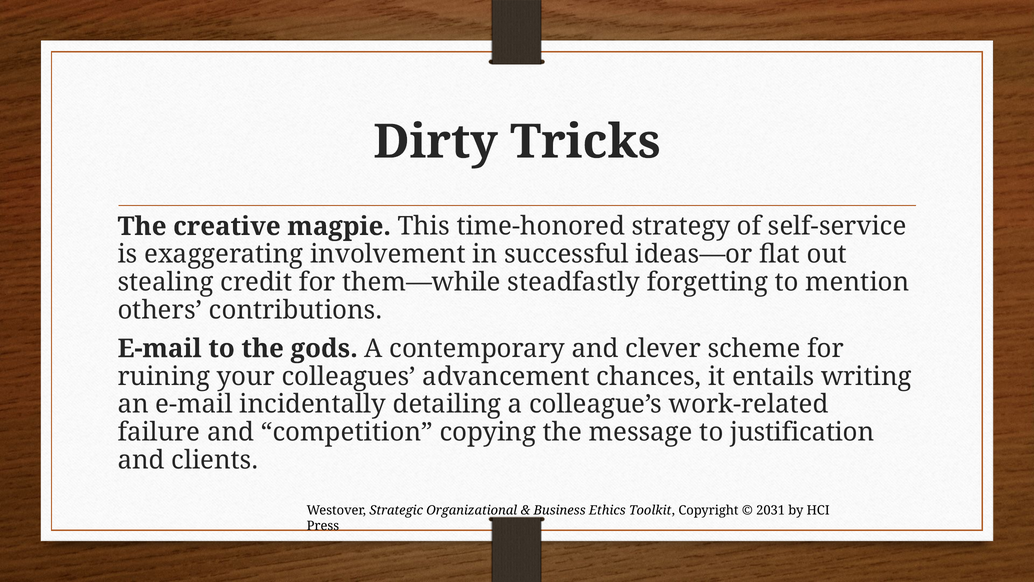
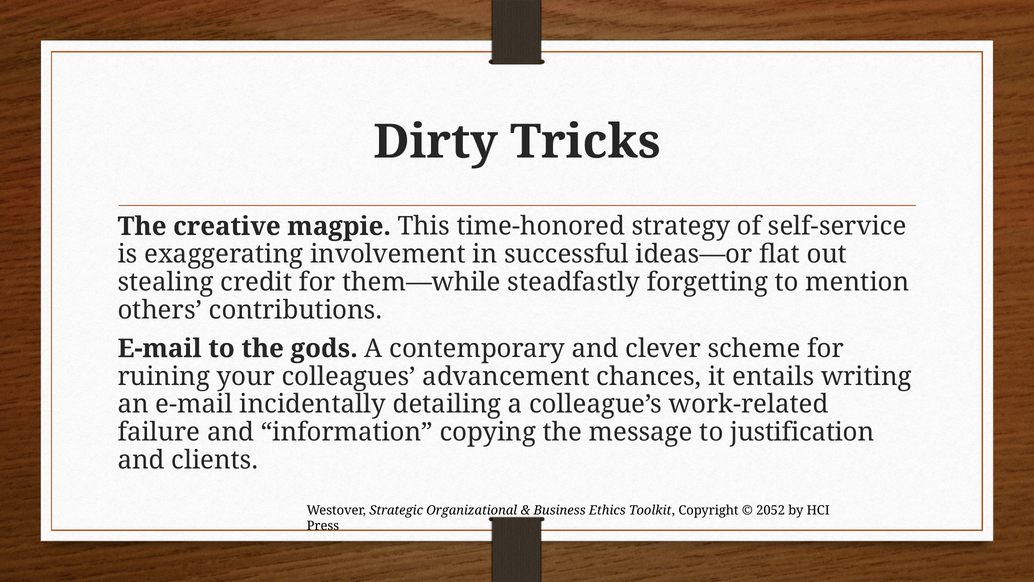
competition: competition -> information
2031: 2031 -> 2052
